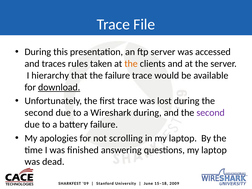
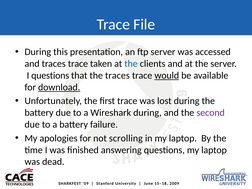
and traces rules: rules -> trace
the at (131, 64) colour: orange -> blue
I hierarchy: hierarchy -> questions
the failure: failure -> traces
would underline: none -> present
second at (39, 113): second -> battery
